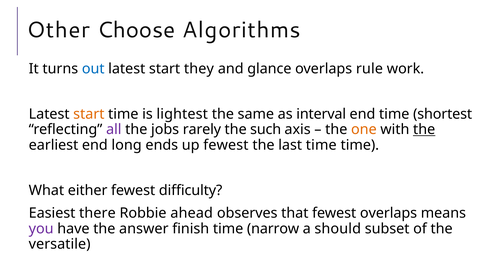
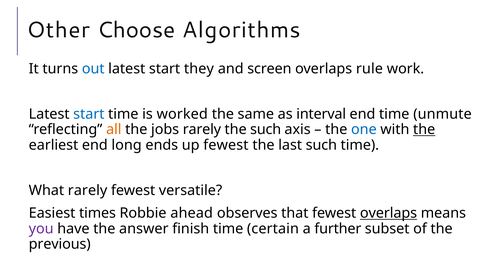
glance: glance -> screen
start at (89, 114) colour: orange -> blue
lightest: lightest -> worked
shortest: shortest -> unmute
all colour: purple -> orange
one colour: orange -> blue
last time: time -> such
What either: either -> rarely
difficulty: difficulty -> versatile
there: there -> times
overlaps at (389, 213) underline: none -> present
narrow: narrow -> certain
should: should -> further
versatile: versatile -> previous
